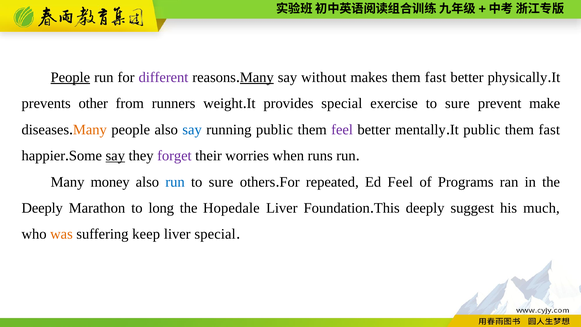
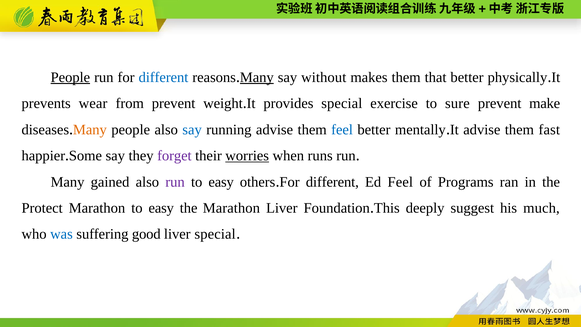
different at (163, 77) colour: purple -> blue
makes them fast: fast -> that
other: other -> wear
from runners: runners -> prevent
running public: public -> advise
feel at (342, 129) colour: purple -> blue
public at (482, 129): public -> advise
say at (115, 156) underline: present -> none
worries underline: none -> present
money: money -> gained
run at (175, 182) colour: blue -> purple
sure at (221, 182): sure -> easy
repeated at (332, 182): repeated -> different
Deeply at (42, 208): Deeply -> Protect
Marathon to long: long -> easy
the Hopedale: Hopedale -> Marathon
was colour: orange -> blue
keep: keep -> good
